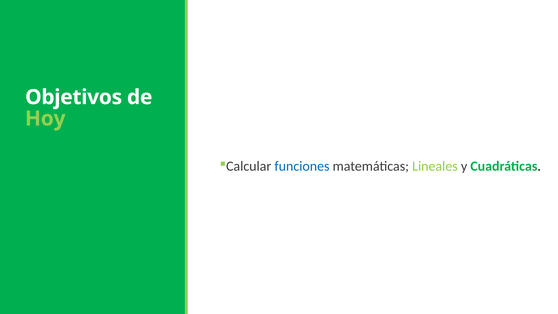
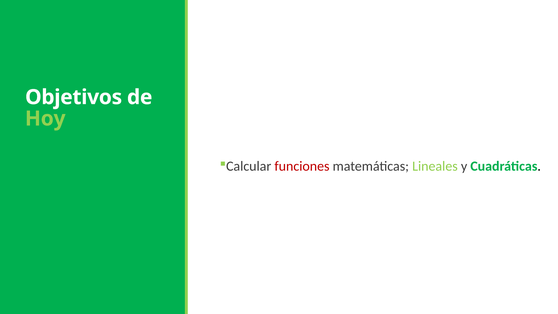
funciones colour: blue -> red
